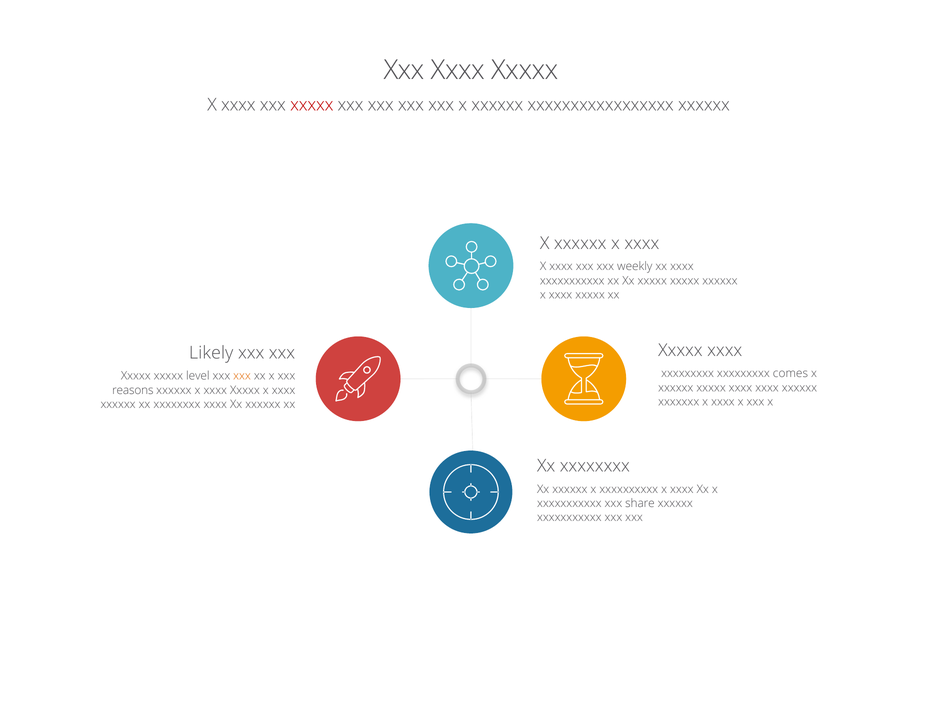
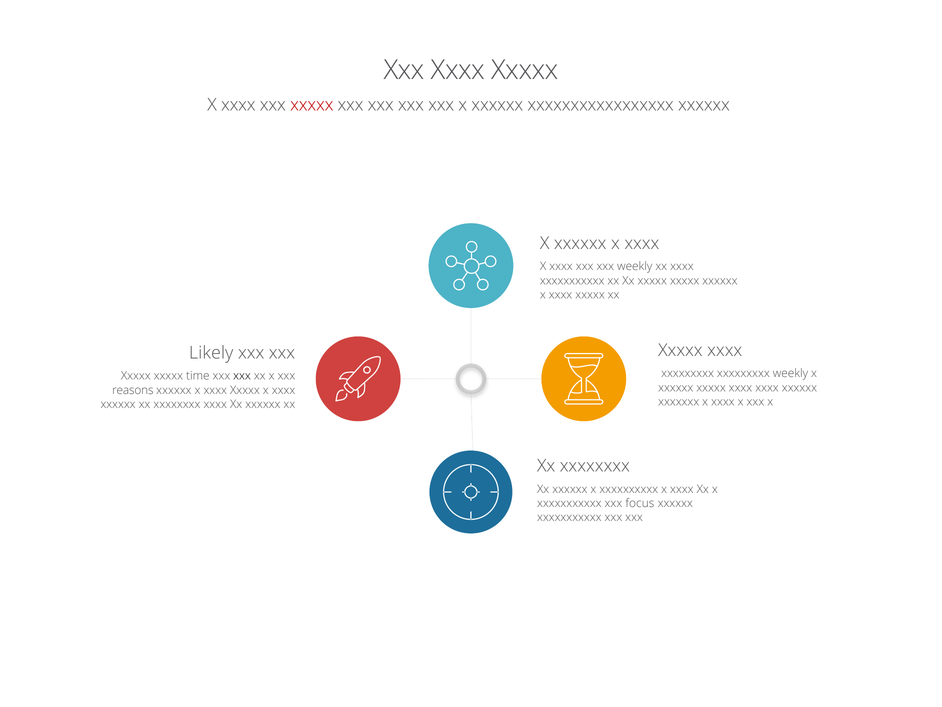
xxxxxxxxx comes: comes -> weekly
level: level -> time
xxx at (242, 376) colour: orange -> black
share: share -> focus
